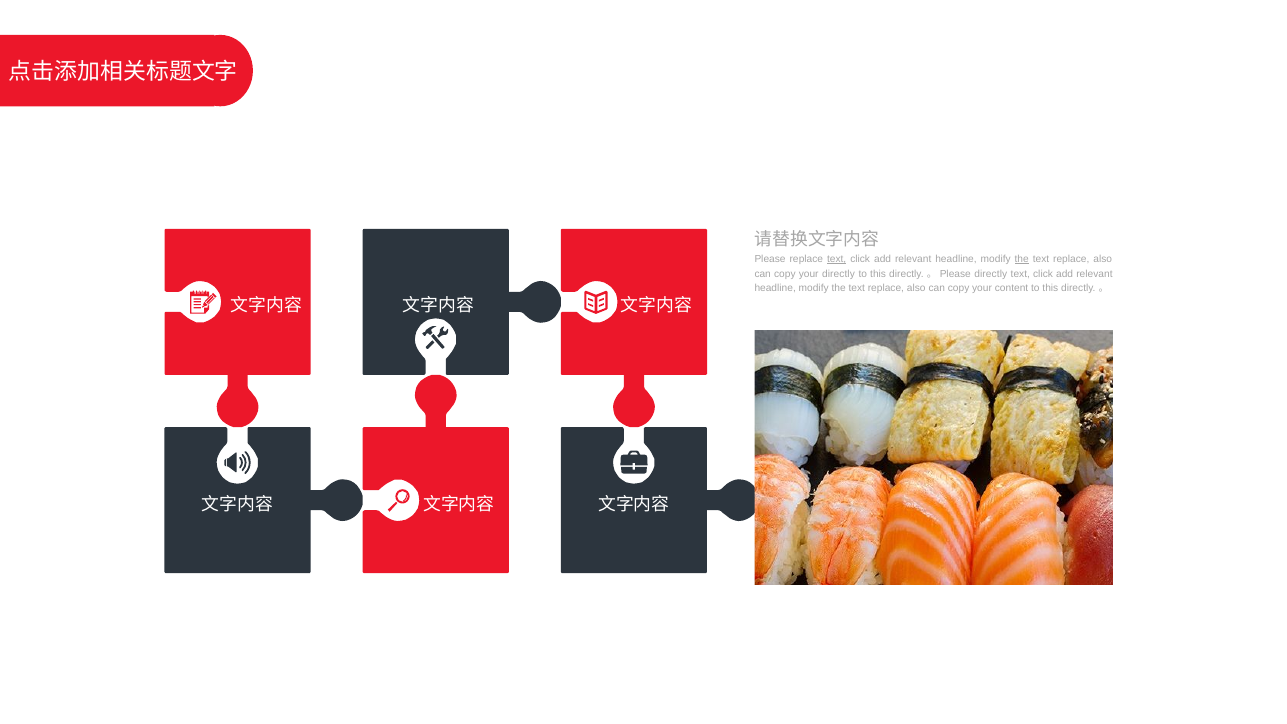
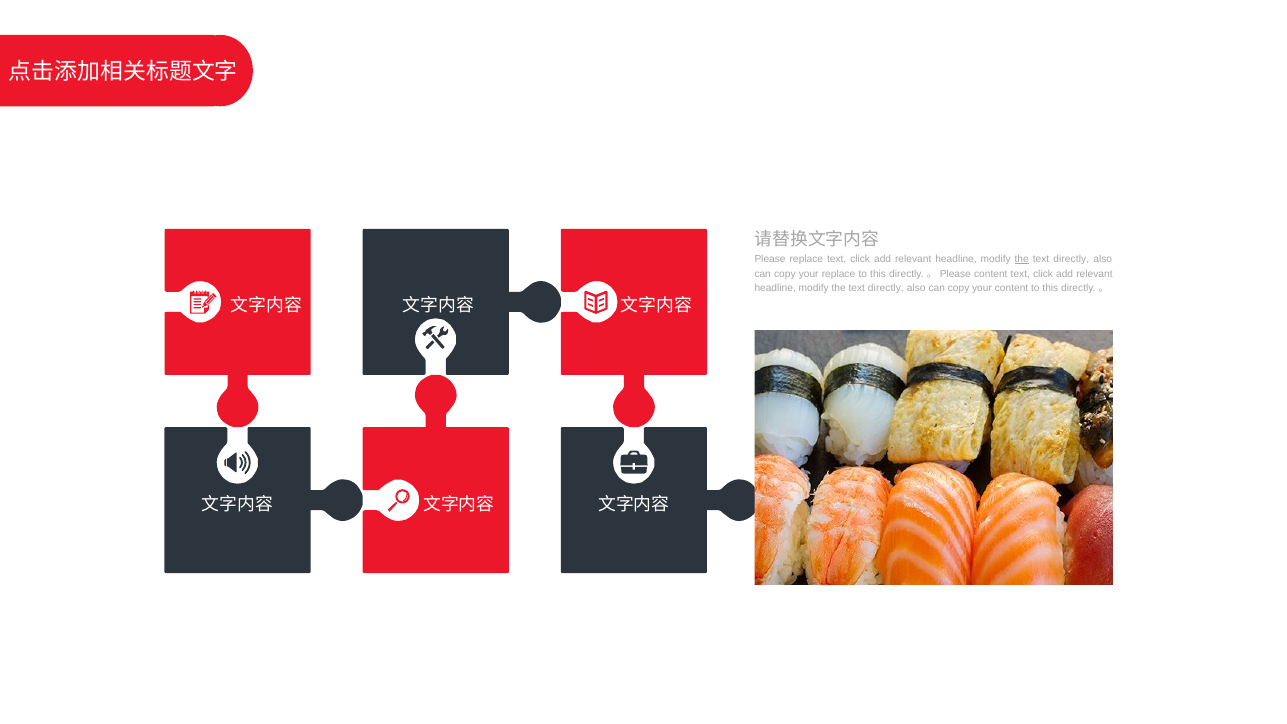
text at (837, 259) underline: present -> none
replace at (1071, 259): replace -> directly
your directly: directly -> replace
Please directly: directly -> content
replace at (886, 288): replace -> directly
